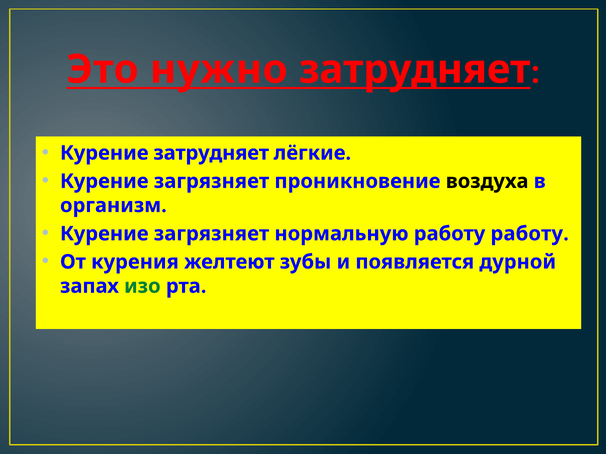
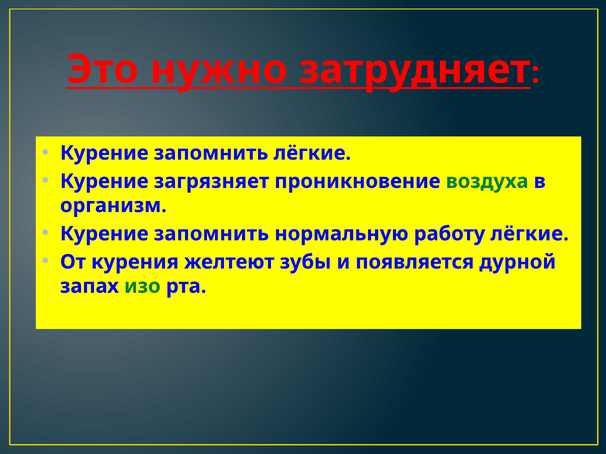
затрудняет at (211, 153): затрудняет -> запомнить
воздуха colour: black -> green
загрязняет at (212, 234): загрязняет -> запомнить
работу работу: работу -> лёгкие
